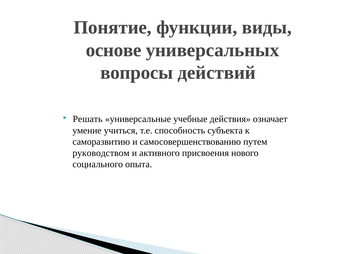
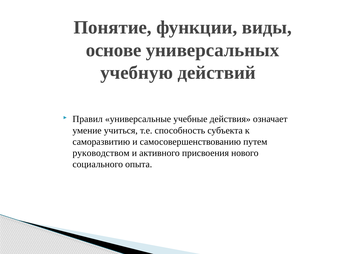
вопросы: вопросы -> учебную
Решать: Решать -> Правил
